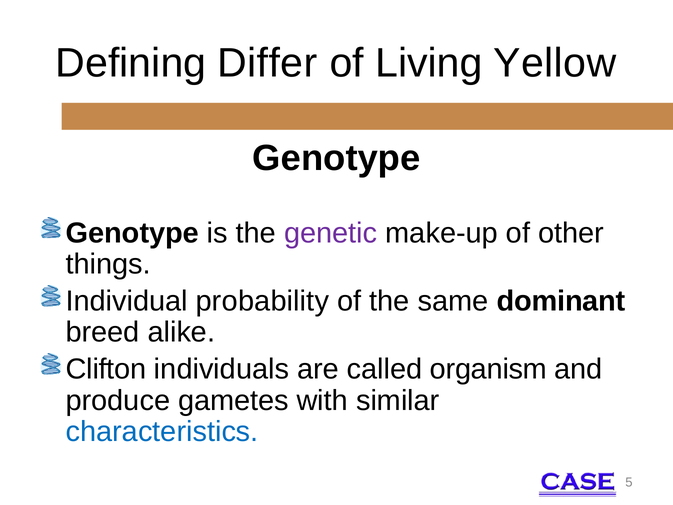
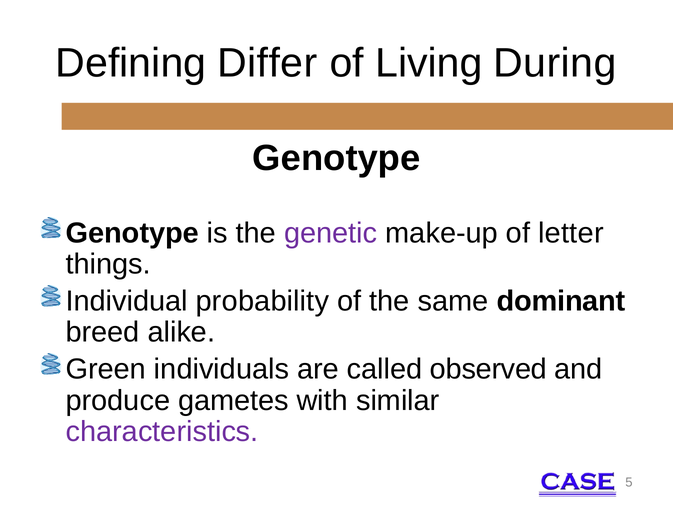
Yellow: Yellow -> During
other: other -> letter
Clifton: Clifton -> Green
organism: organism -> observed
characteristics colour: blue -> purple
